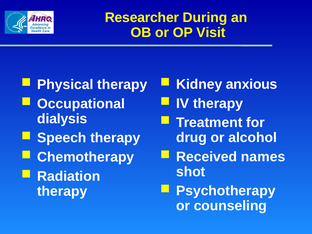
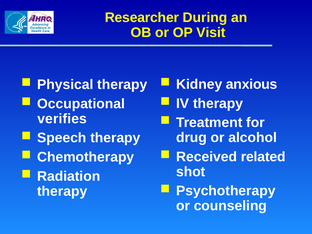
dialysis: dialysis -> verifies
names: names -> related
